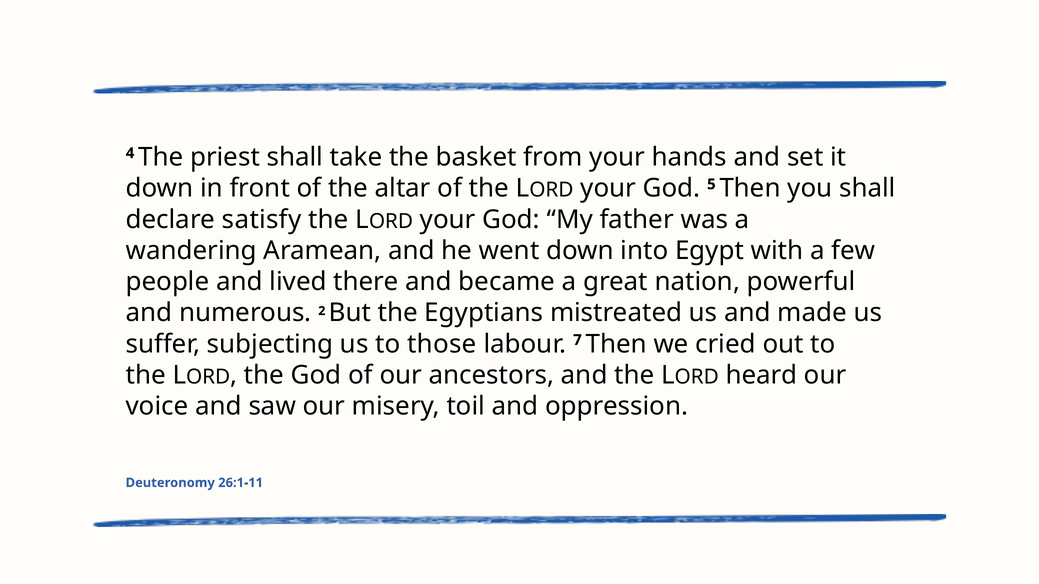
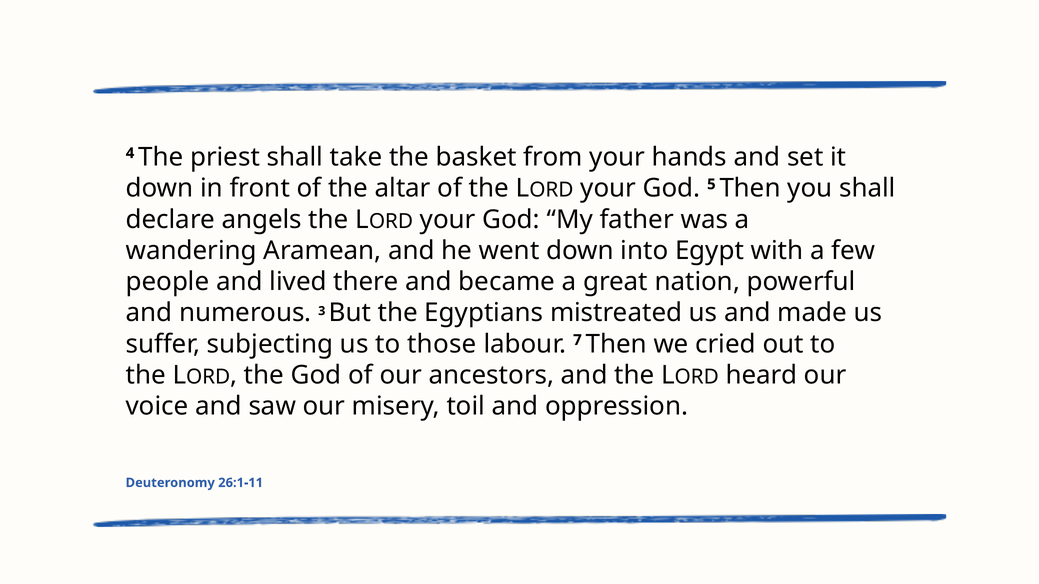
satisfy: satisfy -> angels
2: 2 -> 3
